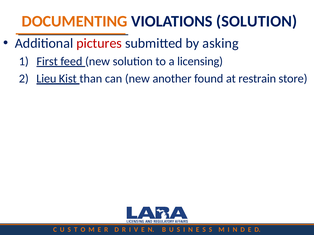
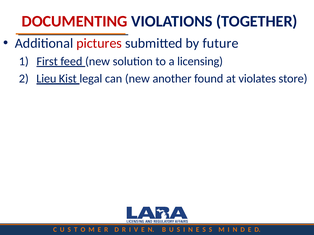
DOCUMENTING colour: orange -> red
VIOLATIONS SOLUTION: SOLUTION -> TOGETHER
asking: asking -> future
than: than -> legal
restrain: restrain -> violates
